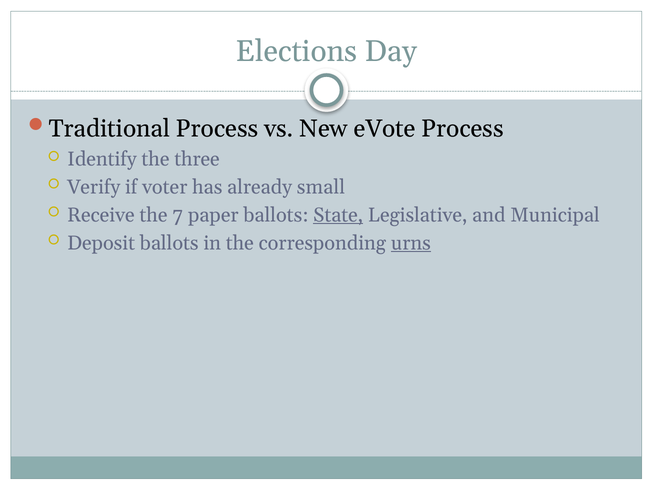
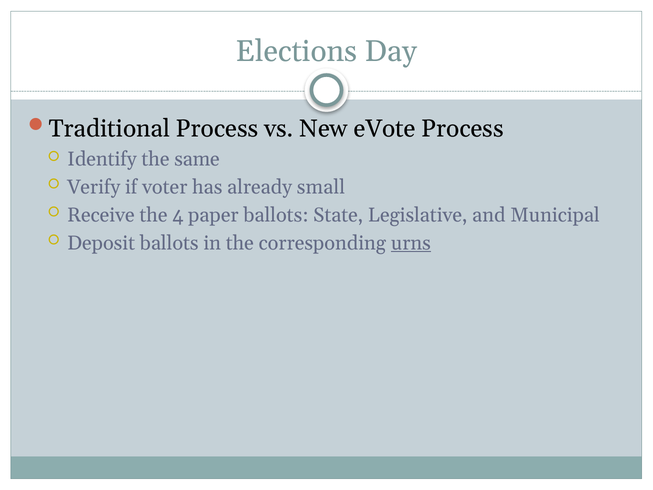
three: three -> same
7: 7 -> 4
State underline: present -> none
